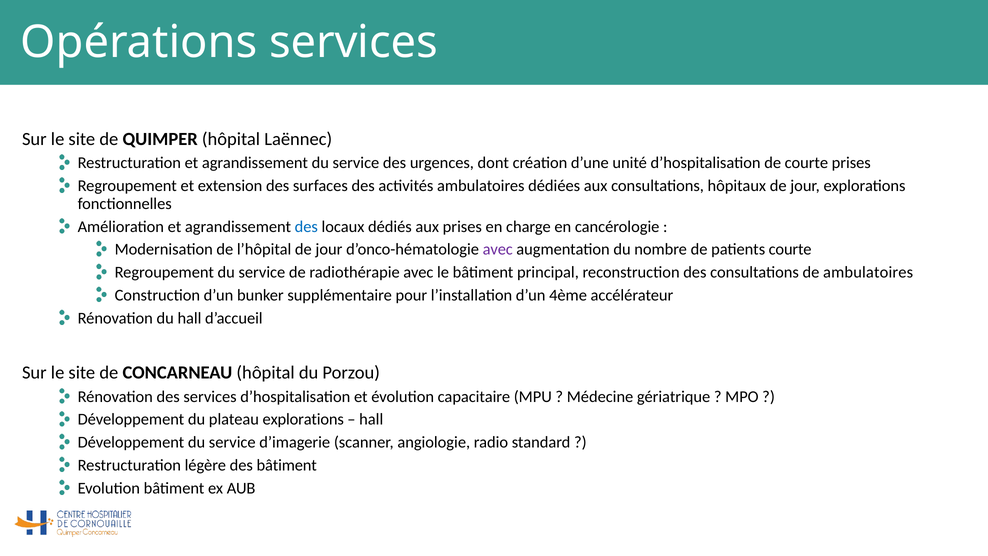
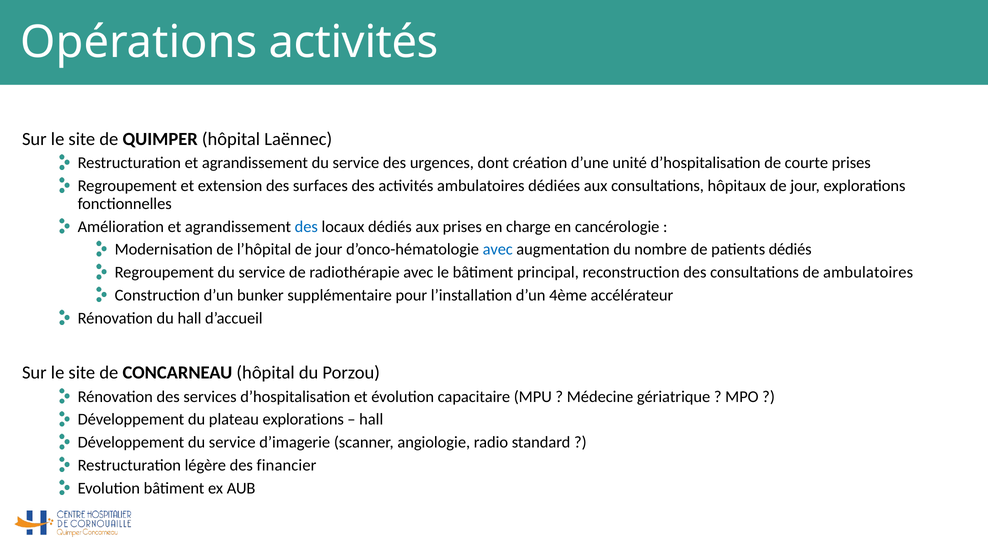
Opérations services: services -> activités
avec at (498, 249) colour: purple -> blue
patients courte: courte -> dédiés
des bâtiment: bâtiment -> financier
